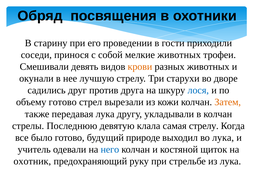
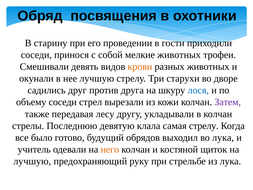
объему готово: готово -> соседи
Затем colour: orange -> purple
передавая лука: лука -> лесу
природе: природе -> обрядов
него colour: blue -> orange
охотник at (32, 161): охотник -> лучшую
